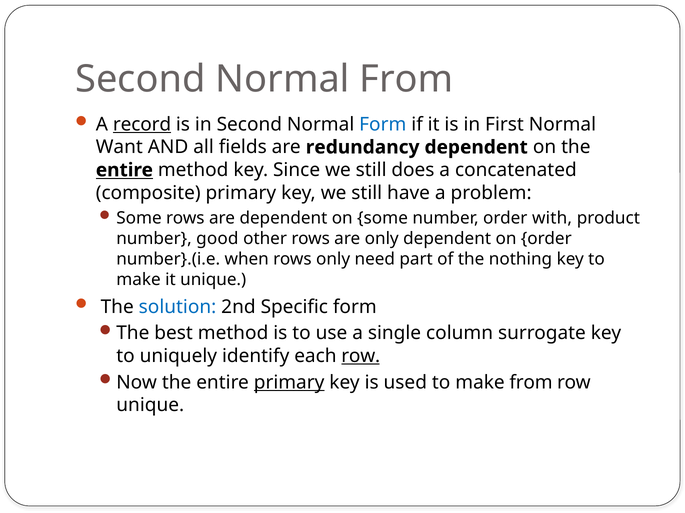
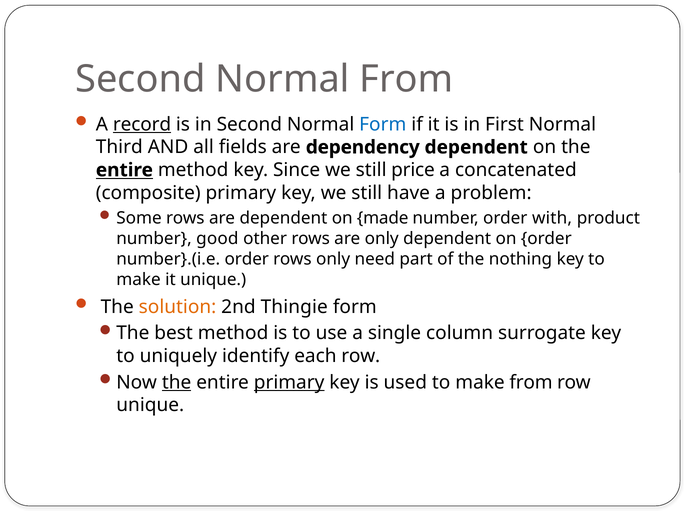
Want: Want -> Third
redundancy: redundancy -> dependency
does: does -> price
on some: some -> made
number}.(i.e when: when -> order
solution colour: blue -> orange
Specific: Specific -> Thingie
row at (361, 356) underline: present -> none
the at (177, 383) underline: none -> present
